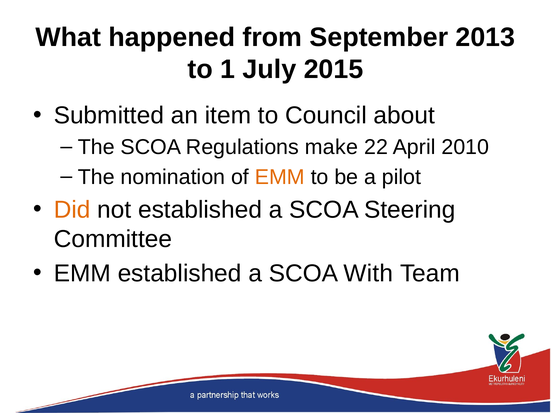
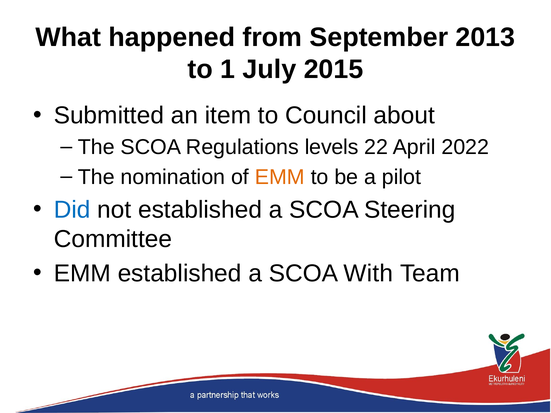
make: make -> levels
2010: 2010 -> 2022
Did colour: orange -> blue
